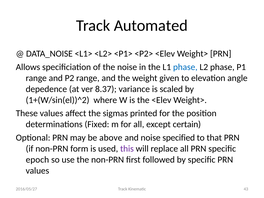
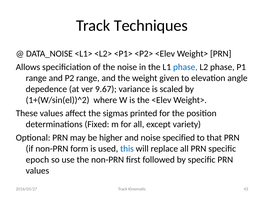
Automated: Automated -> Techniques
8.37: 8.37 -> 9.67
certain: certain -> variety
above: above -> higher
this colour: purple -> blue
